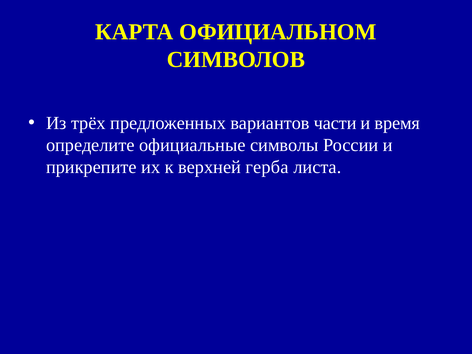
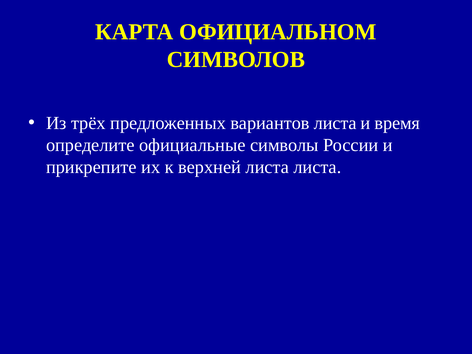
вариантов части: части -> листа
верхней герба: герба -> листа
